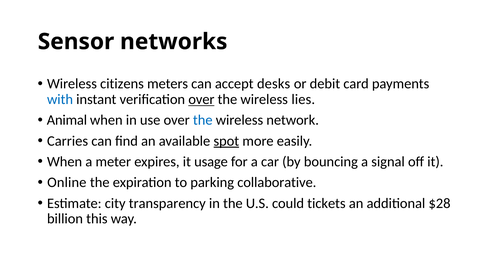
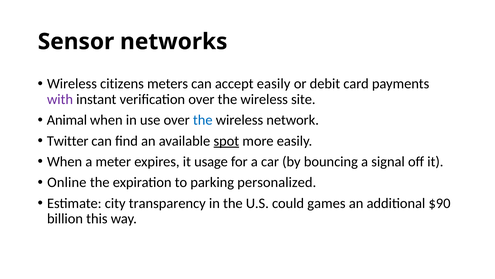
accept desks: desks -> easily
with colour: blue -> purple
over at (201, 99) underline: present -> none
lies: lies -> site
Carries: Carries -> Twitter
collaborative: collaborative -> personalized
tickets: tickets -> games
$28: $28 -> $90
